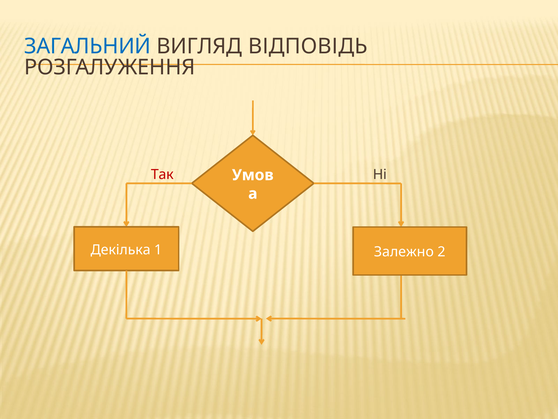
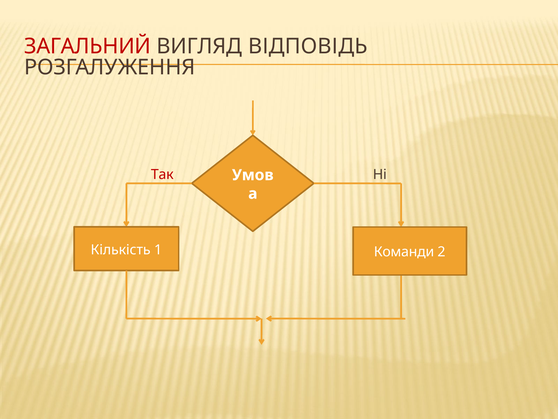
ЗАГАЛЬНИЙ colour: blue -> red
Декілька: Декілька -> Кількість
Залежно: Залежно -> Команди
